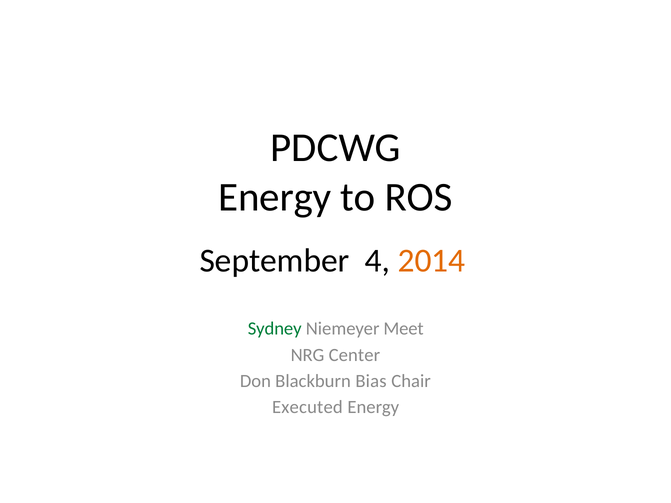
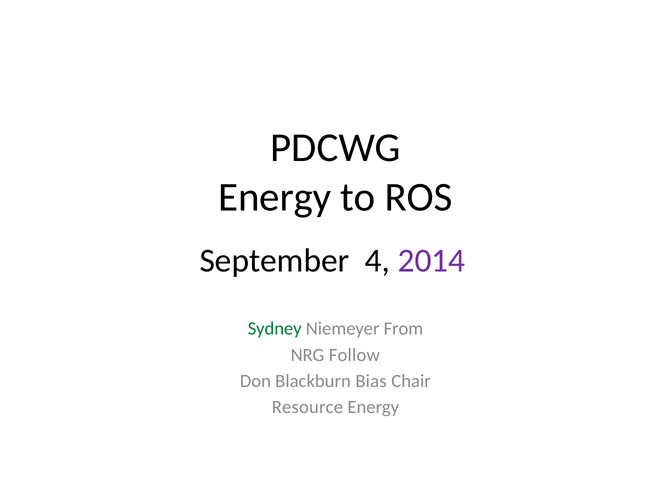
2014 colour: orange -> purple
Meet: Meet -> From
Center: Center -> Follow
Executed: Executed -> Resource
